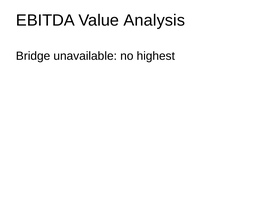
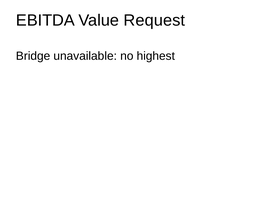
Analysis: Analysis -> Request
